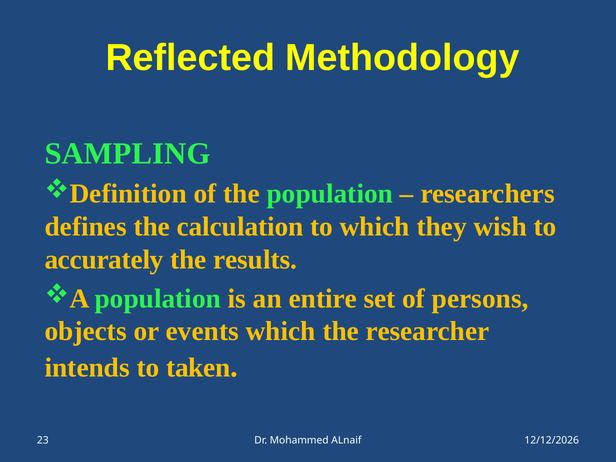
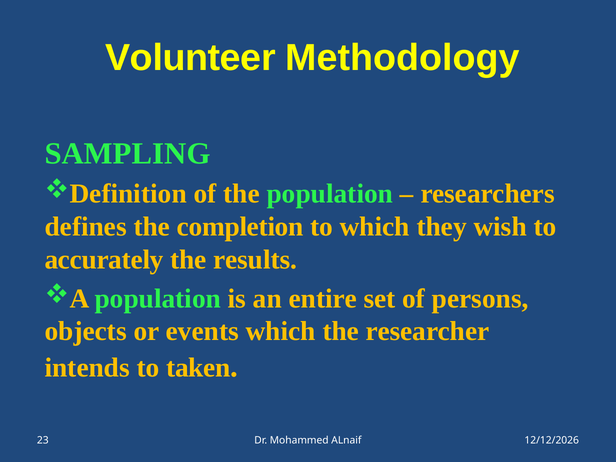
Reflected: Reflected -> Volunteer
calculation: calculation -> completion
